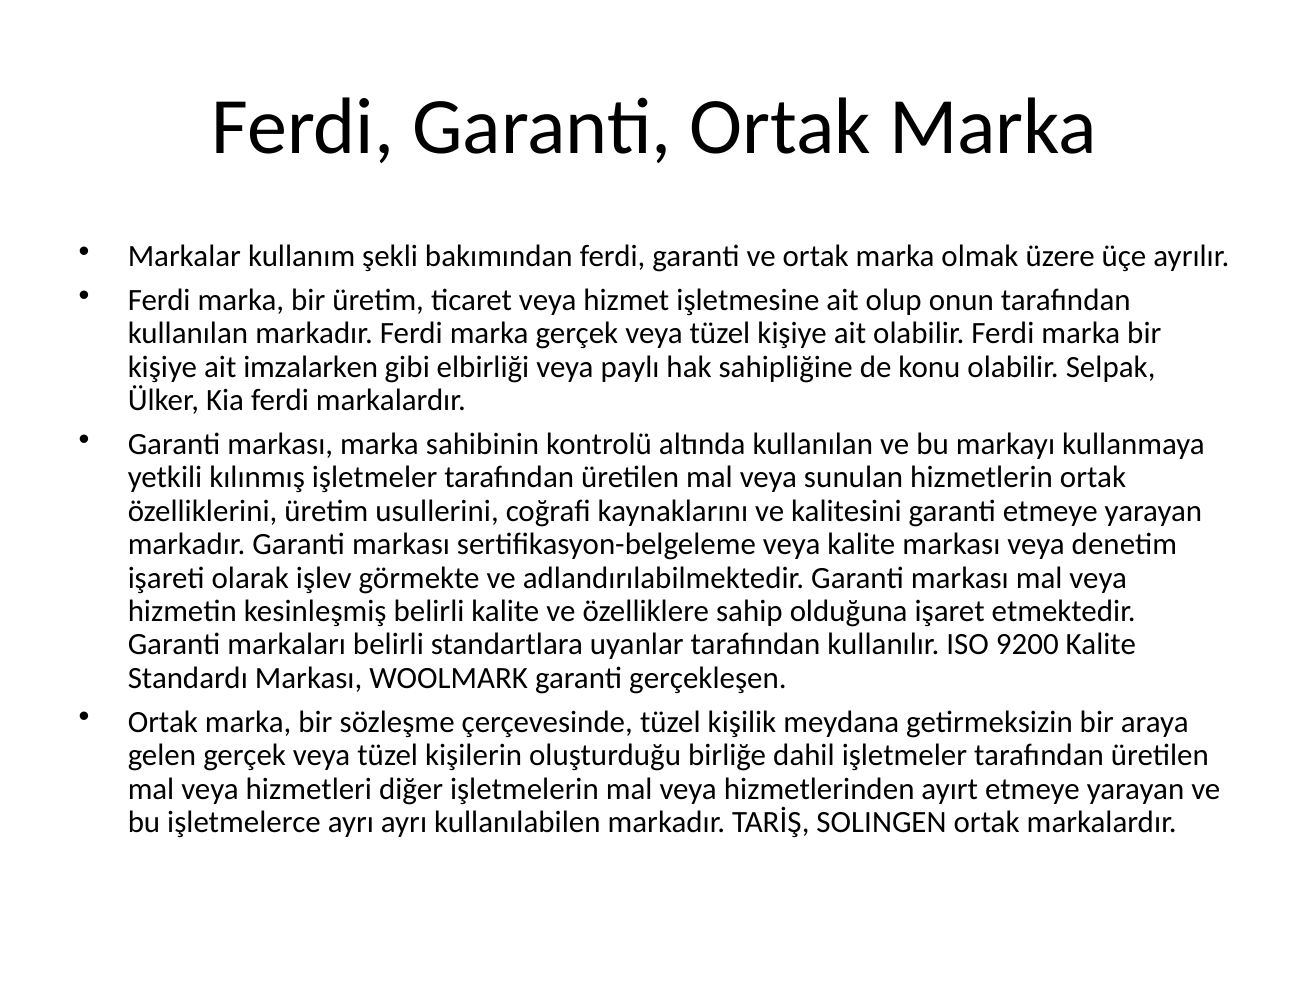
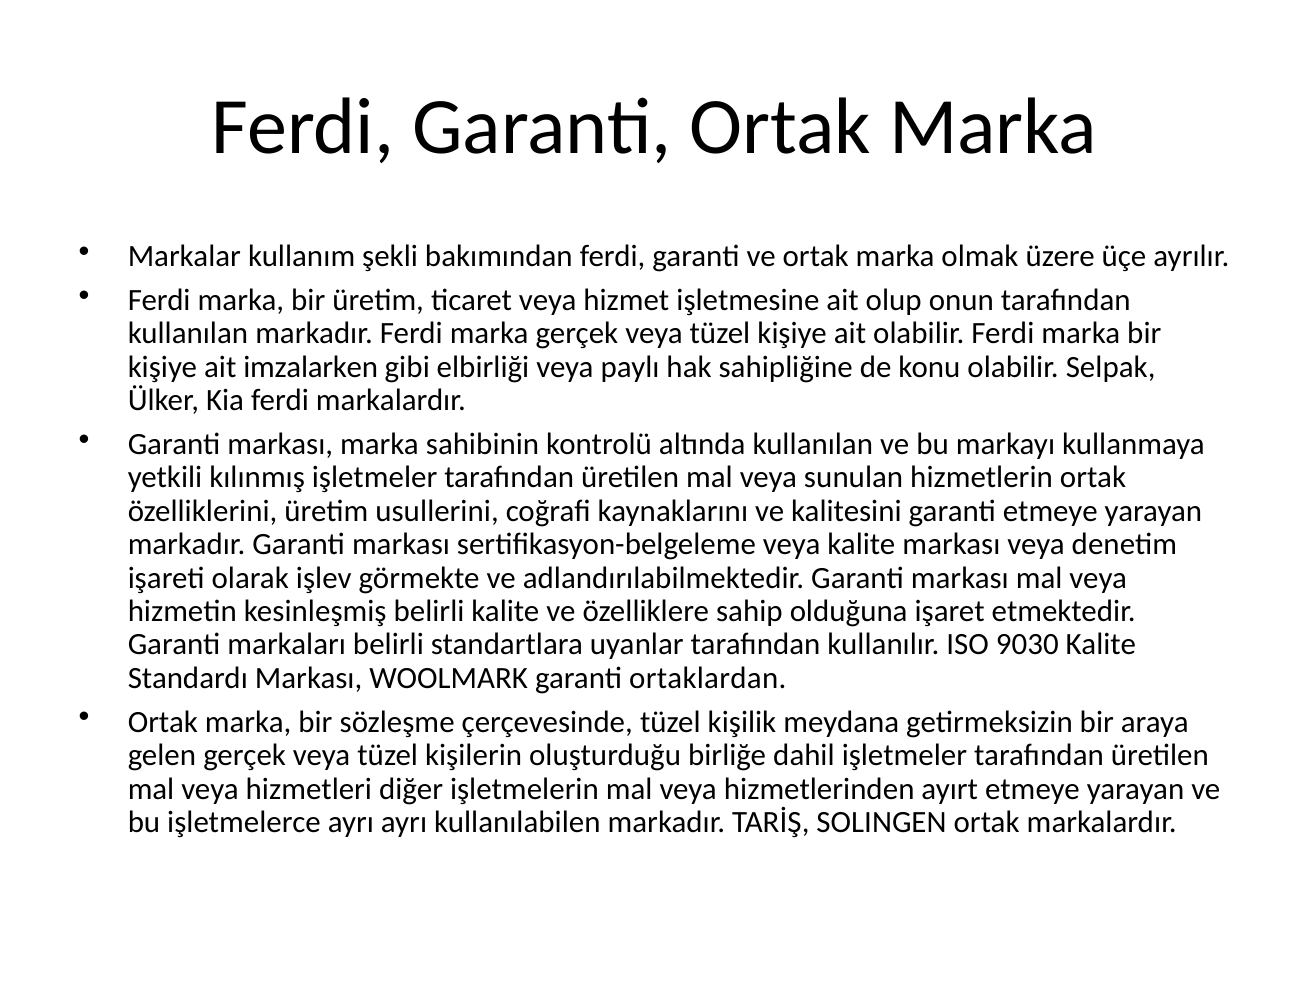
9200: 9200 -> 9030
gerçekleşen: gerçekleşen -> ortaklardan
